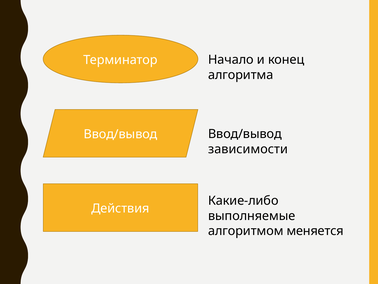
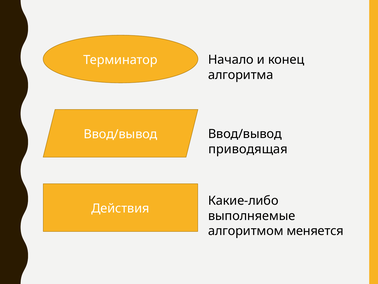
зависимости: зависимости -> приводящая
